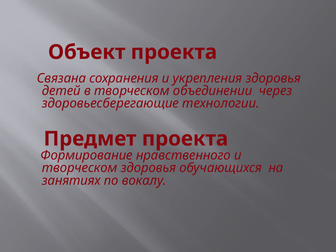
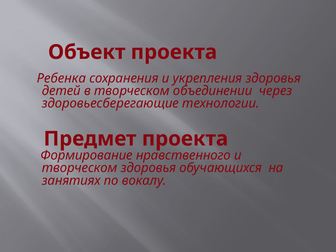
Связана: Связана -> Ребенка
